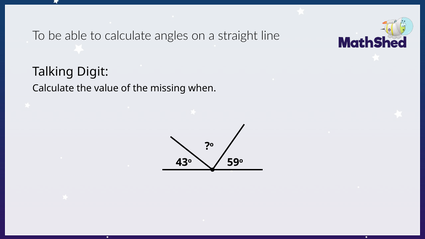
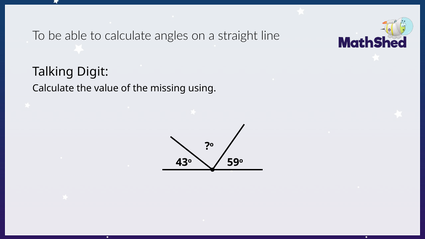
when: when -> using
